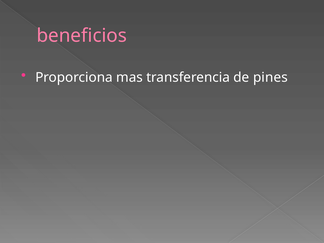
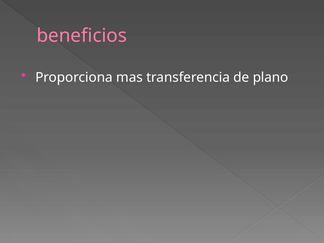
pines: pines -> plano
